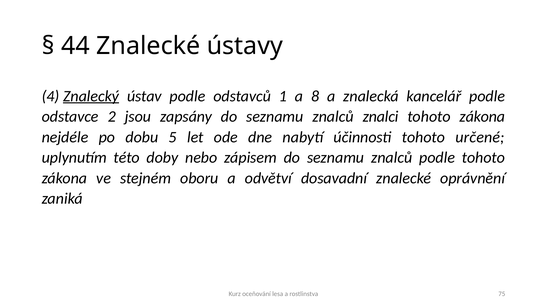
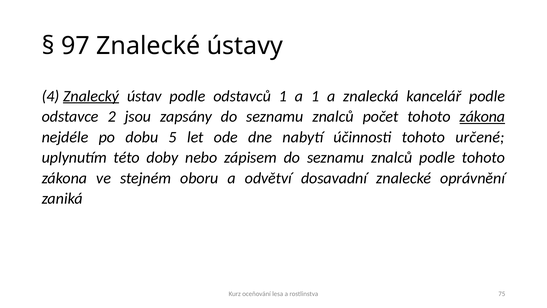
44: 44 -> 97
a 8: 8 -> 1
znalci: znalci -> počet
zákona at (482, 116) underline: none -> present
